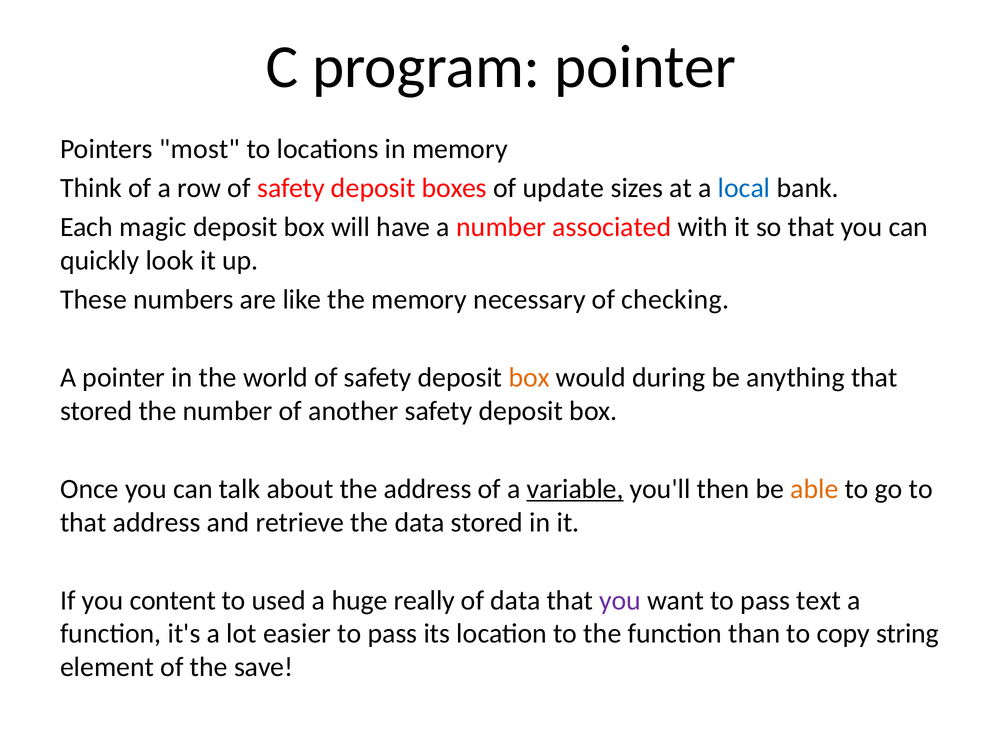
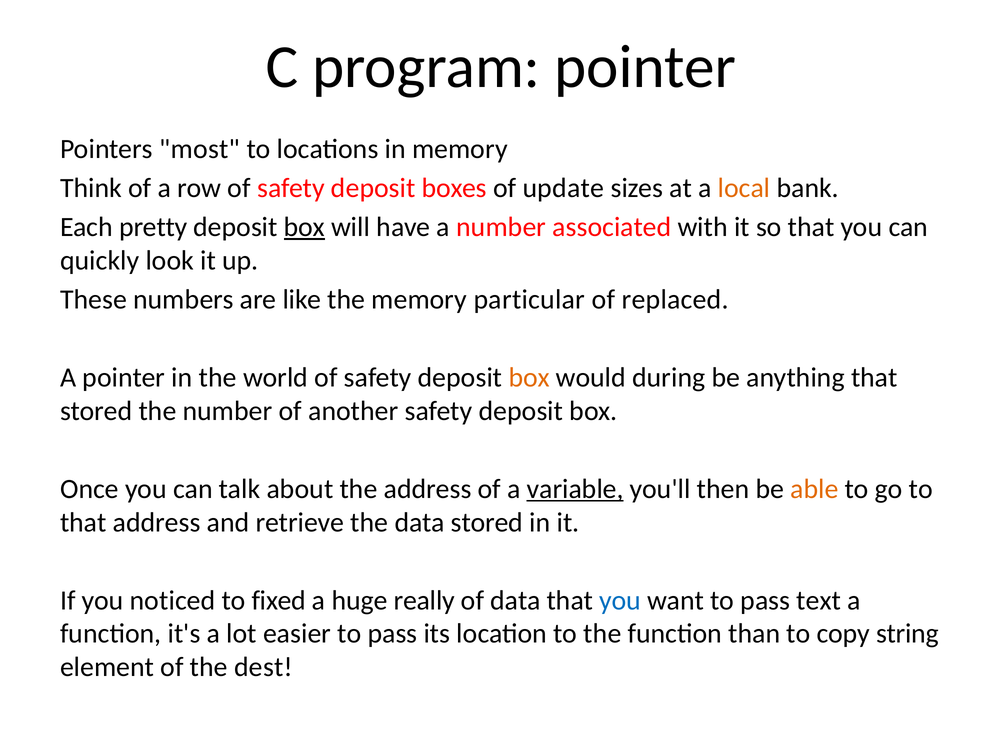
local colour: blue -> orange
magic: magic -> pretty
box at (304, 227) underline: none -> present
necessary: necessary -> particular
checking: checking -> replaced
content: content -> noticed
used: used -> fixed
you at (620, 600) colour: purple -> blue
save: save -> dest
